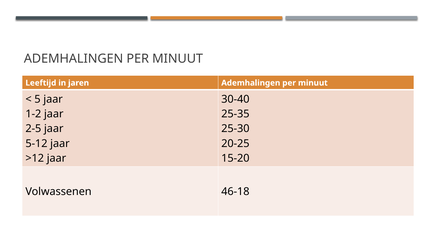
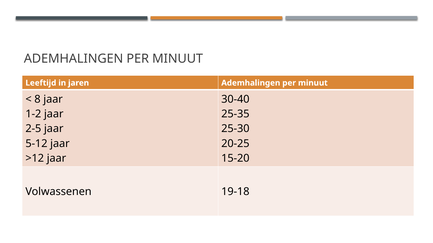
5: 5 -> 8
46-18: 46-18 -> 19-18
